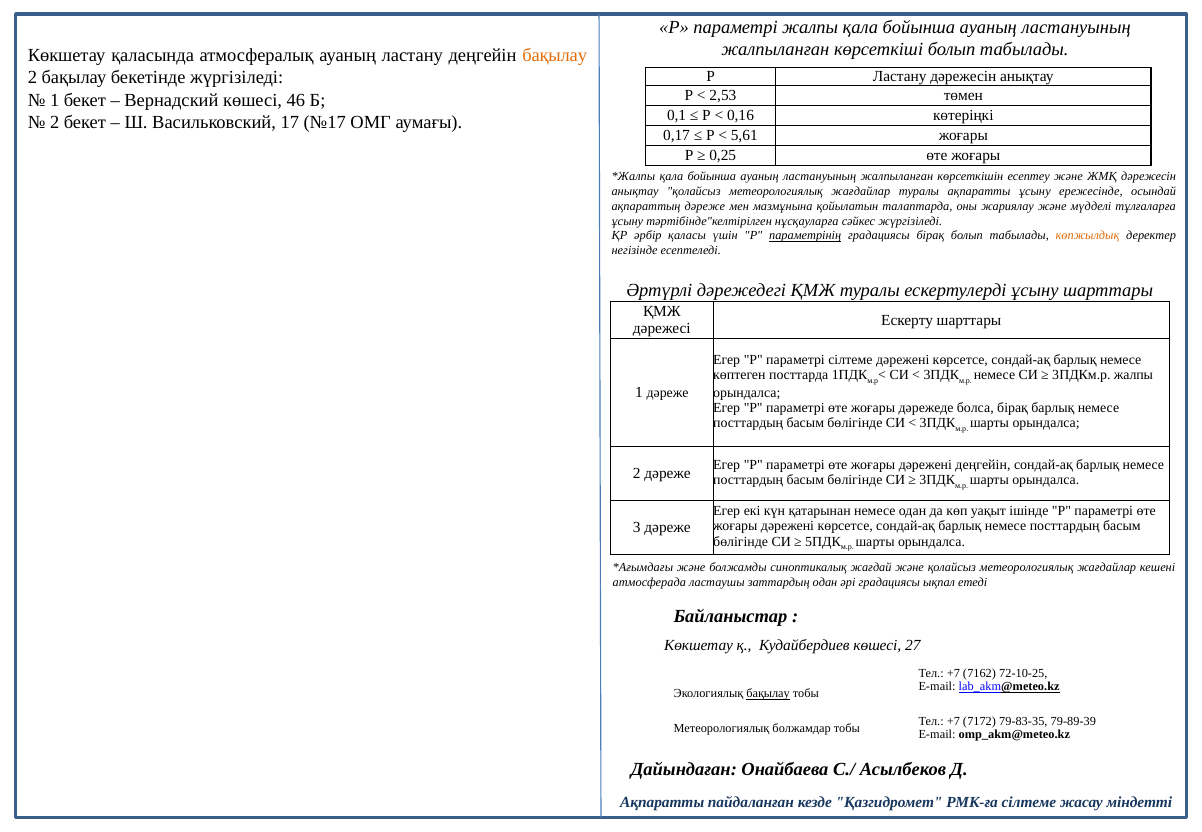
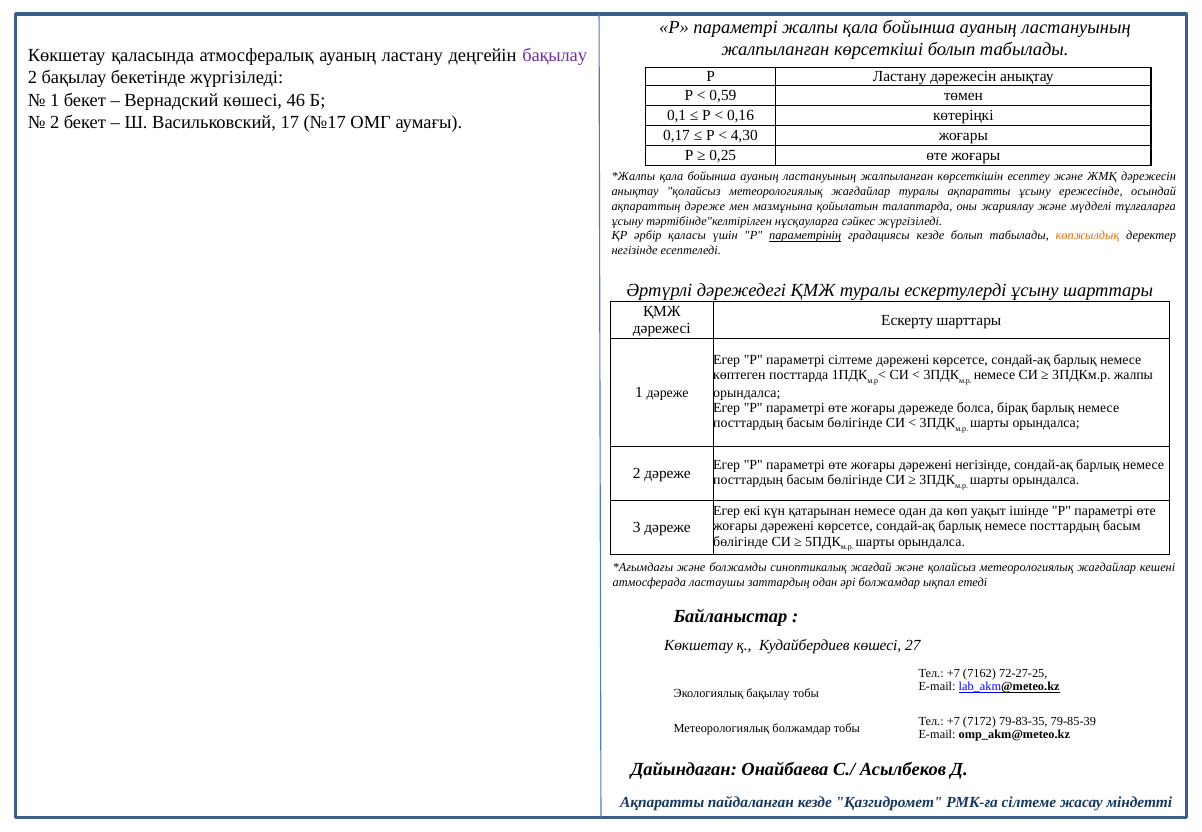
бақылау at (555, 56) colour: orange -> purple
2,53: 2,53 -> 0,59
5,61: 5,61 -> 4,30
градациясы бірақ: бірақ -> кезде
дәрежені деңгейін: деңгейін -> негізінде
әрі градациясы: градациясы -> болжамдар
72-10-25: 72-10-25 -> 72-27-25
бақылау at (768, 694) underline: present -> none
79-89-39: 79-89-39 -> 79-85-39
